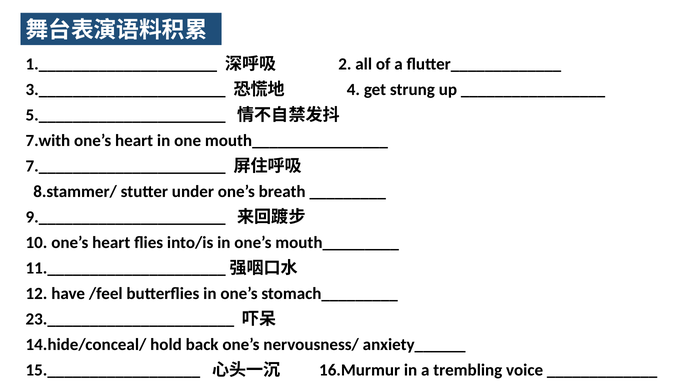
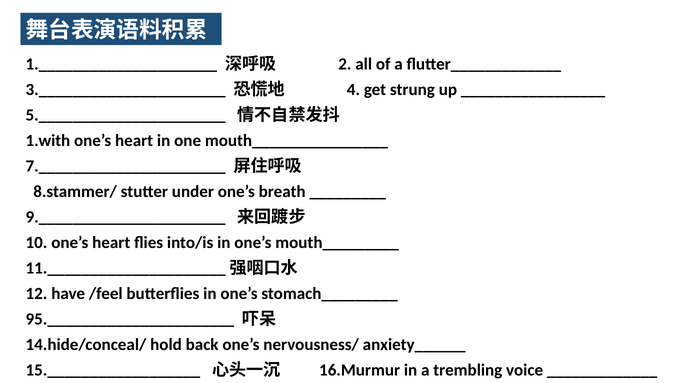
7.with: 7.with -> 1.with
23.______________________: 23.______________________ -> 95.______________________
